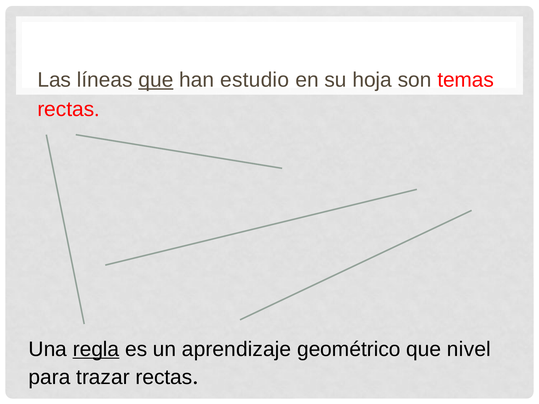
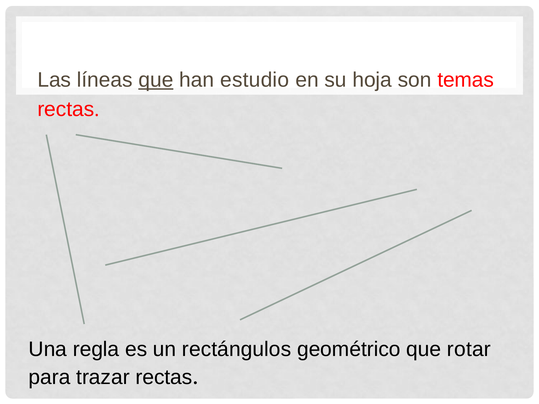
regla underline: present -> none
aprendizaje: aprendizaje -> rectángulos
nivel: nivel -> rotar
